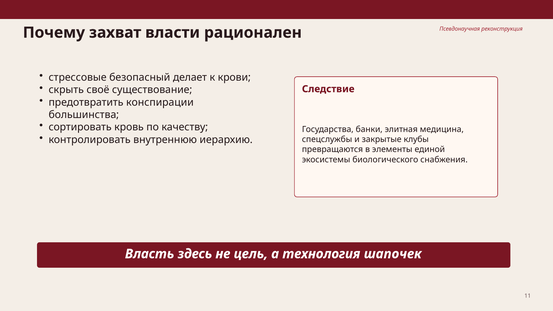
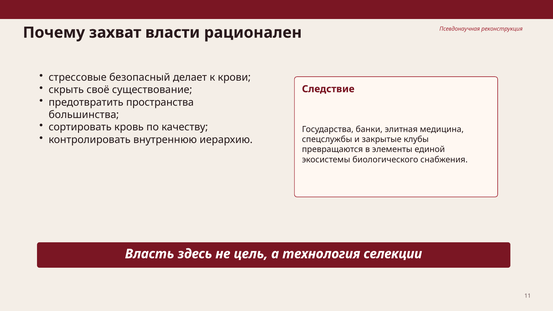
конспирации: конспирации -> пространства
шапочек: шапочек -> селекции
